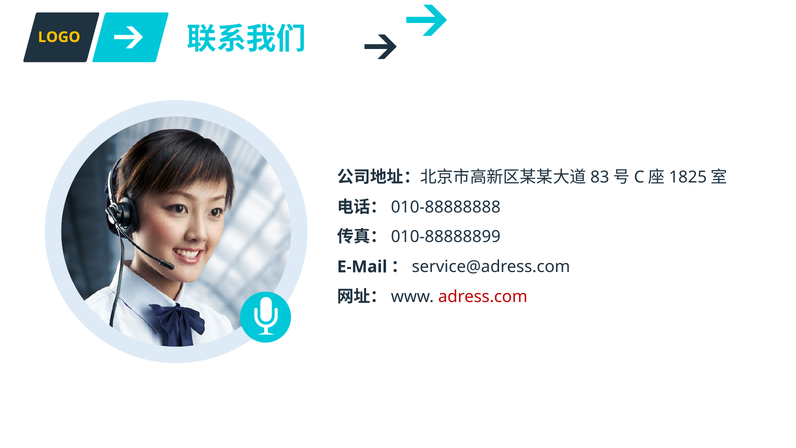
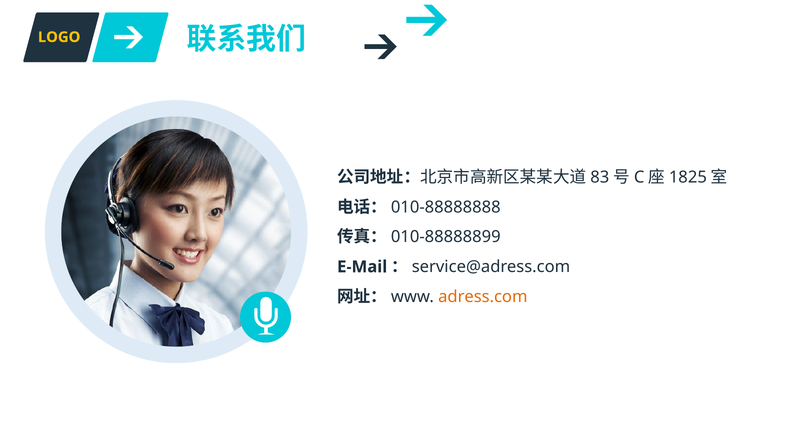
adress.com colour: red -> orange
